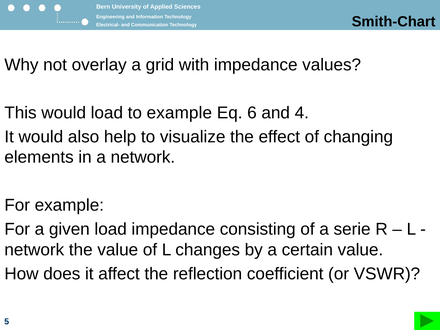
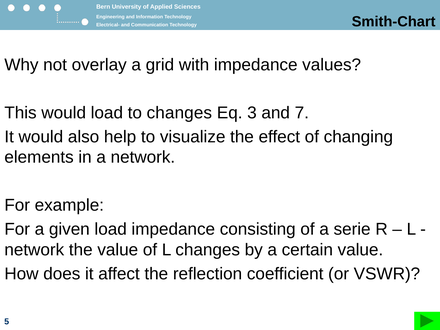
to example: example -> changes
6: 6 -> 3
4: 4 -> 7
